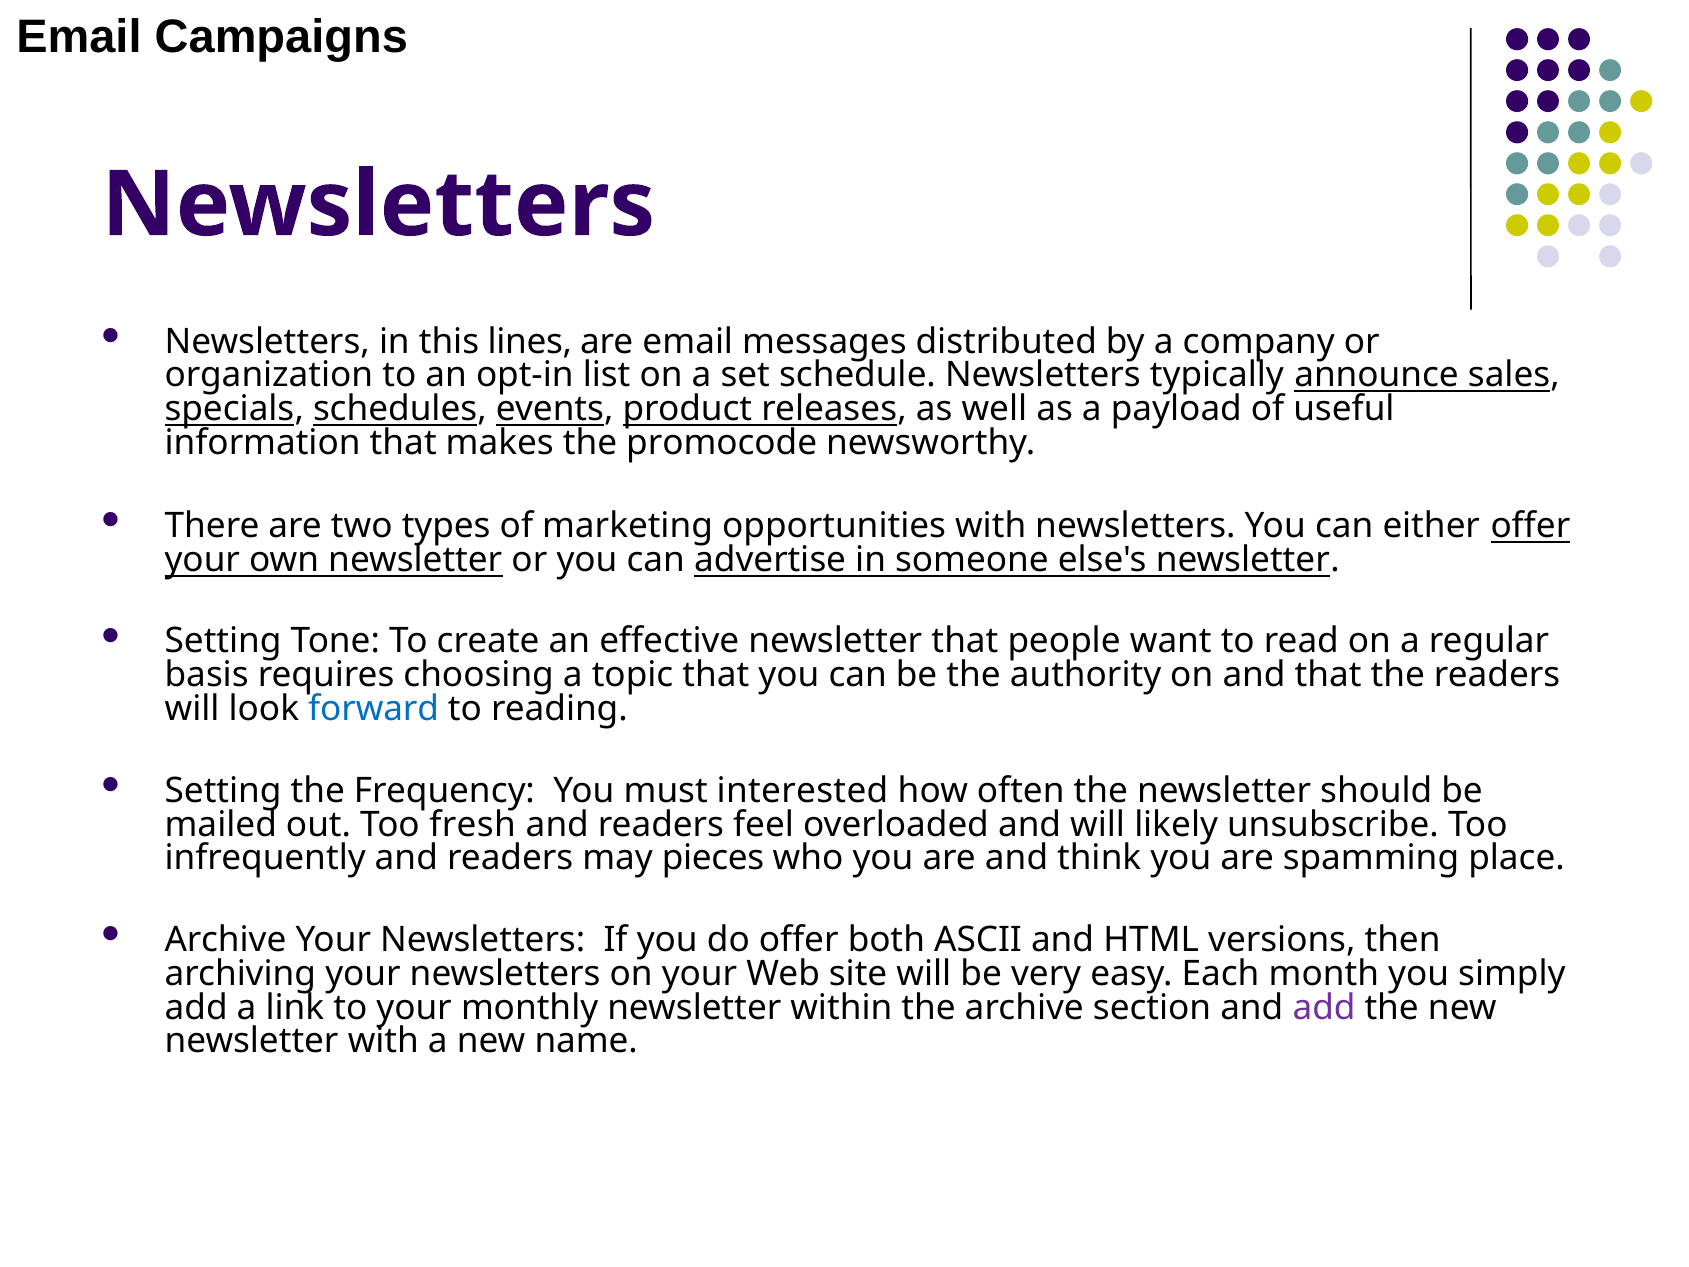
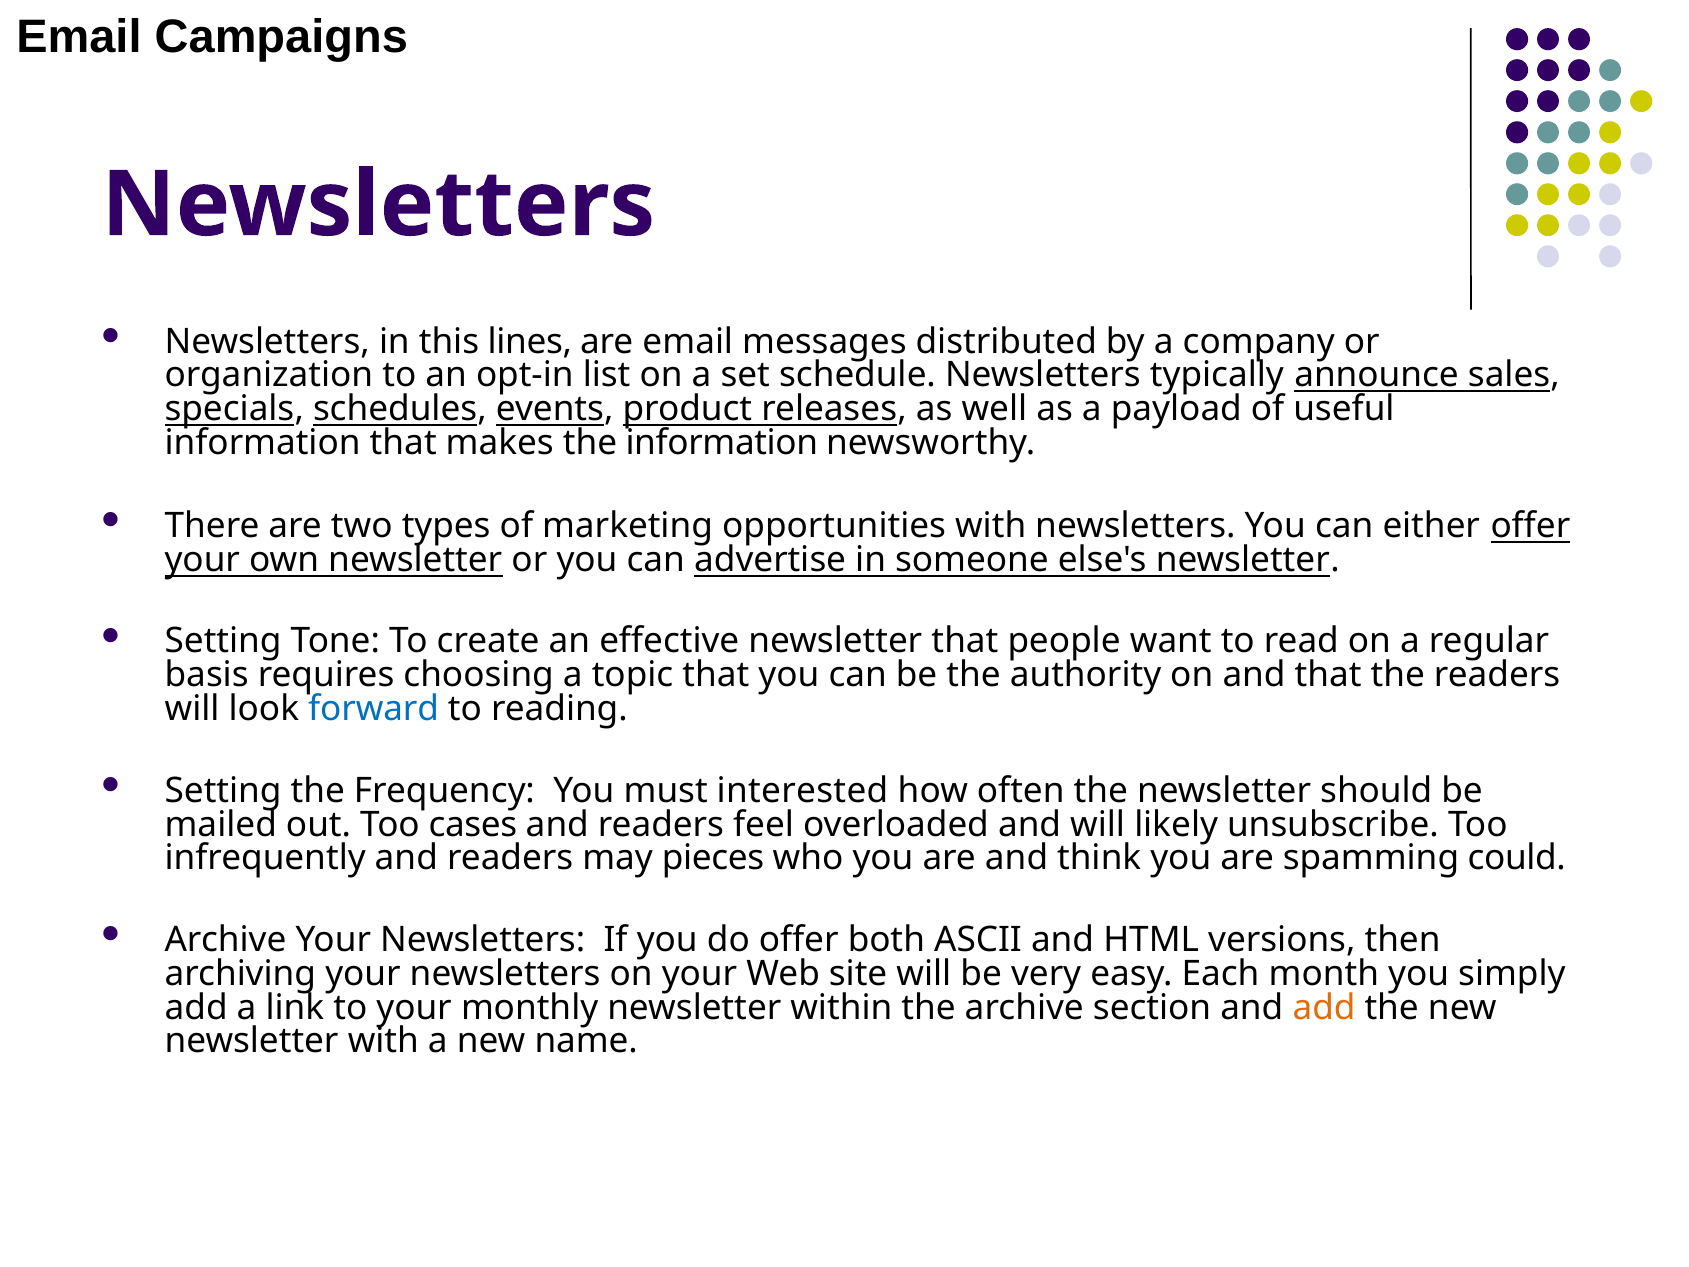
the promocode: promocode -> information
fresh: fresh -> cases
place: place -> could
add at (1324, 1007) colour: purple -> orange
